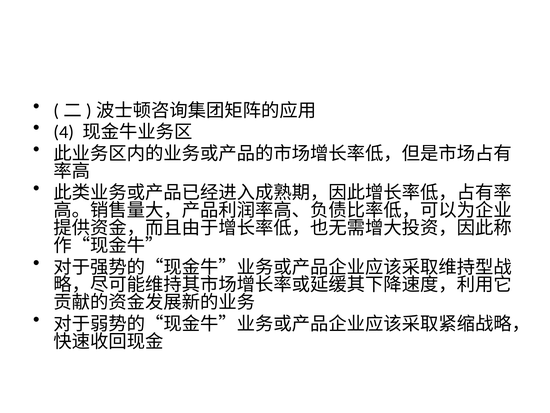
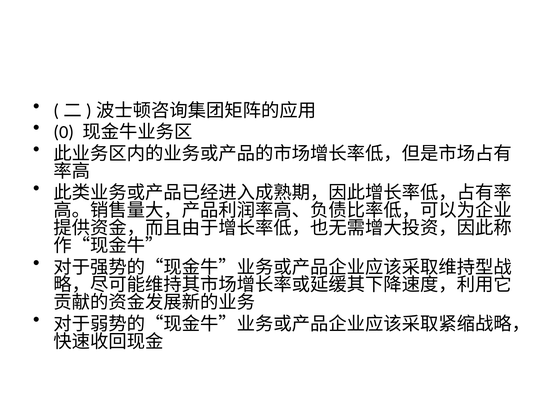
4: 4 -> 0
